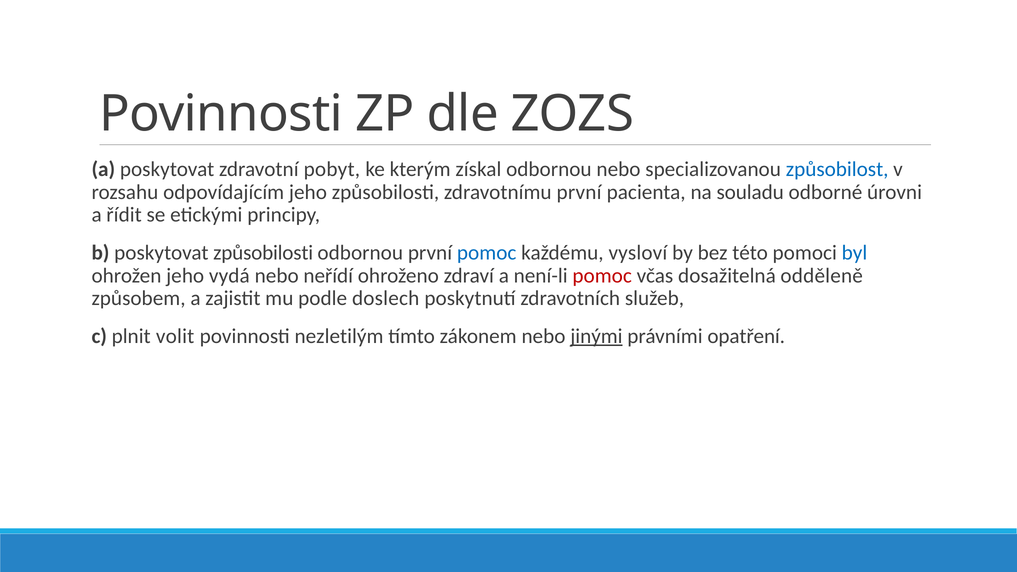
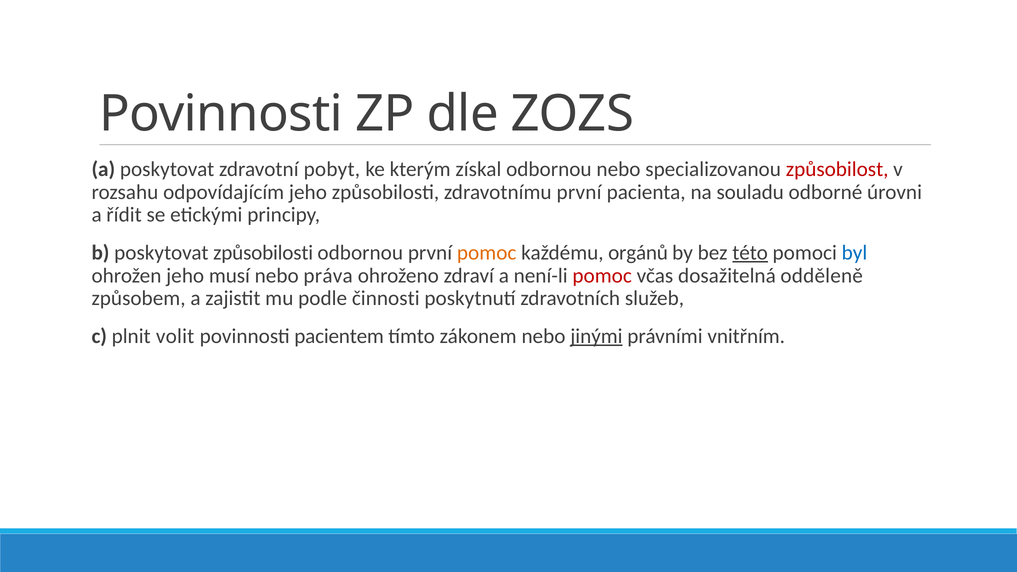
způsobilost colour: blue -> red
pomoc at (487, 253) colour: blue -> orange
vysloví: vysloví -> orgánů
této underline: none -> present
vydá: vydá -> musí
neřídí: neřídí -> práva
doslech: doslech -> činnosti
nezletilým: nezletilým -> pacientem
opatření: opatření -> vnitřním
